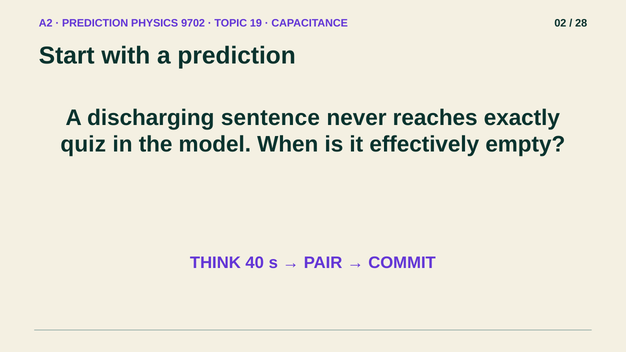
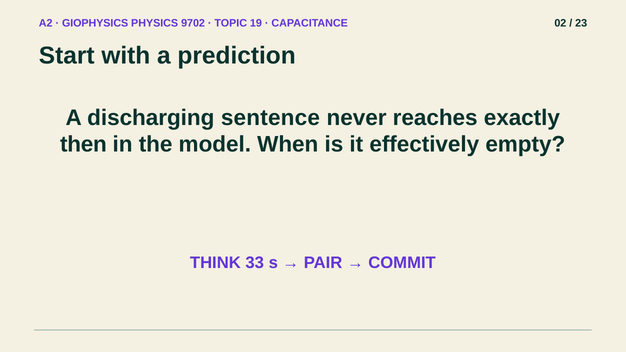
PREDICTION at (95, 23): PREDICTION -> GIOPHYSICS
28: 28 -> 23
quiz: quiz -> then
40: 40 -> 33
